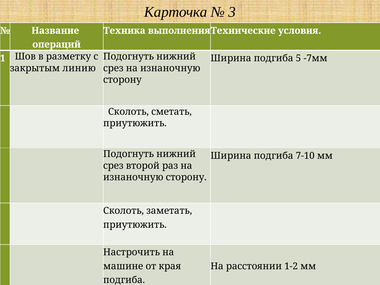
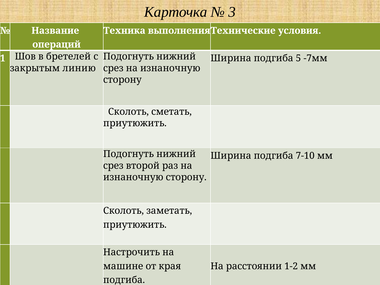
разметку: разметку -> бретелей
